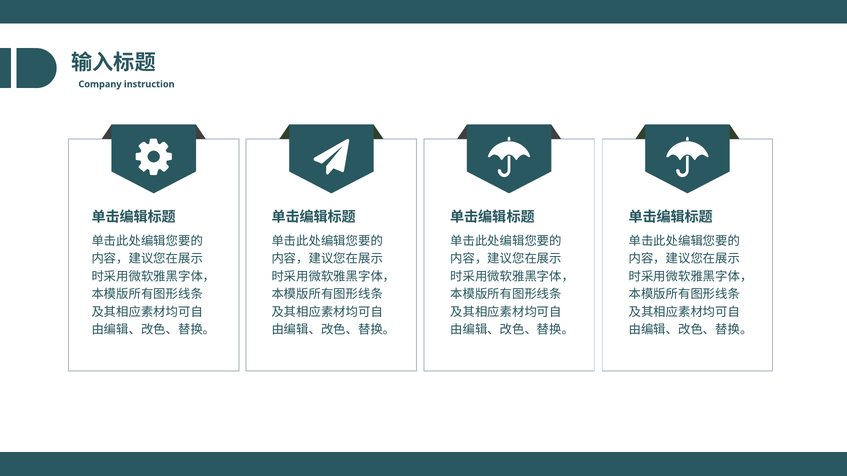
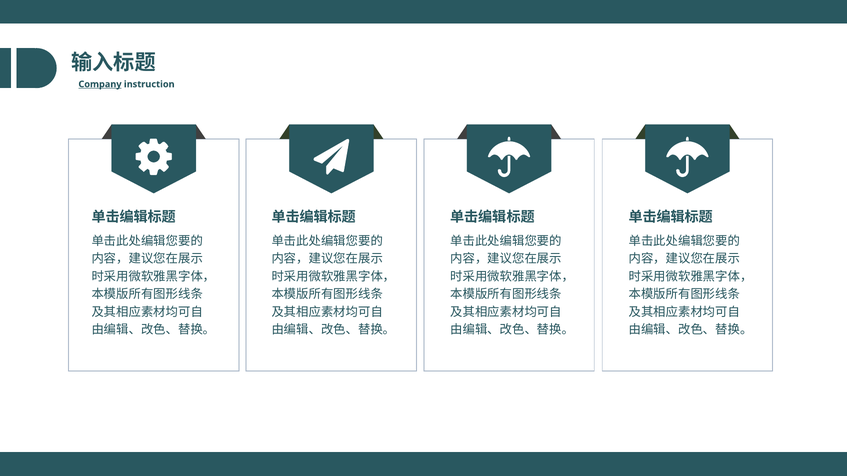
Company underline: none -> present
